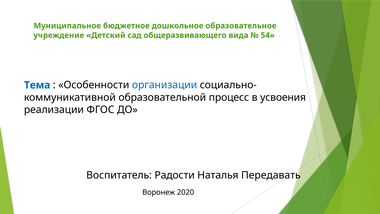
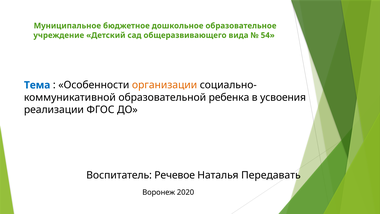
организации colour: blue -> orange
процесс: процесс -> ребенка
Радости: Радости -> Речевое
